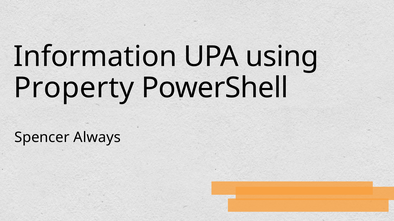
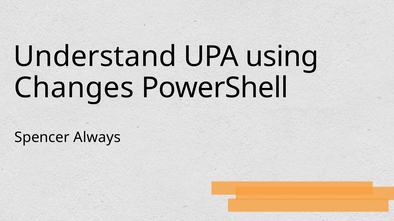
Information: Information -> Understand
Property: Property -> Changes
